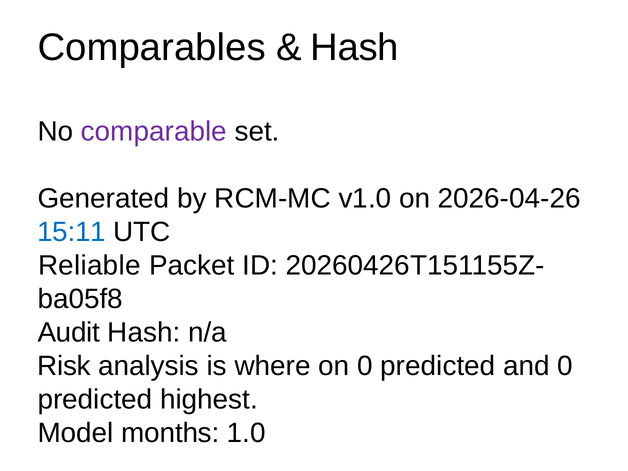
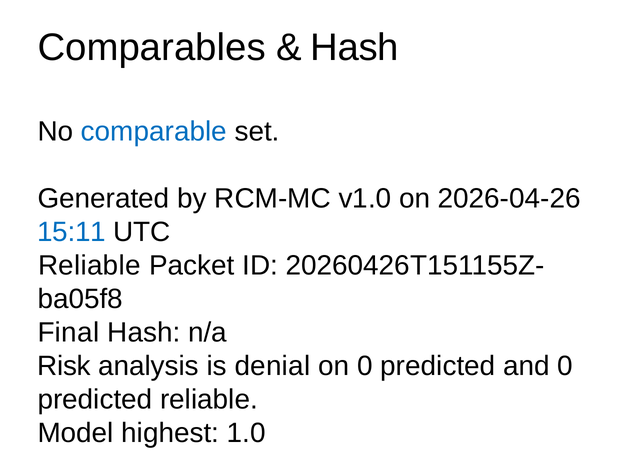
comparable colour: purple -> blue
Audit: Audit -> Final
where: where -> denial
predicted highest: highest -> reliable
months: months -> highest
